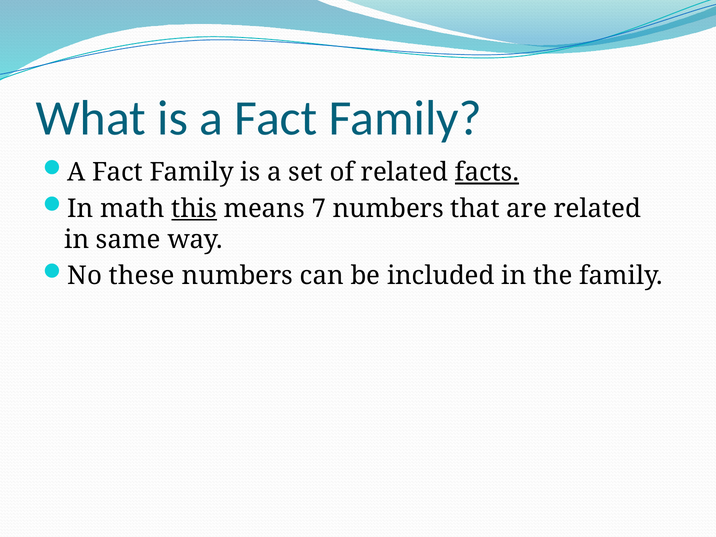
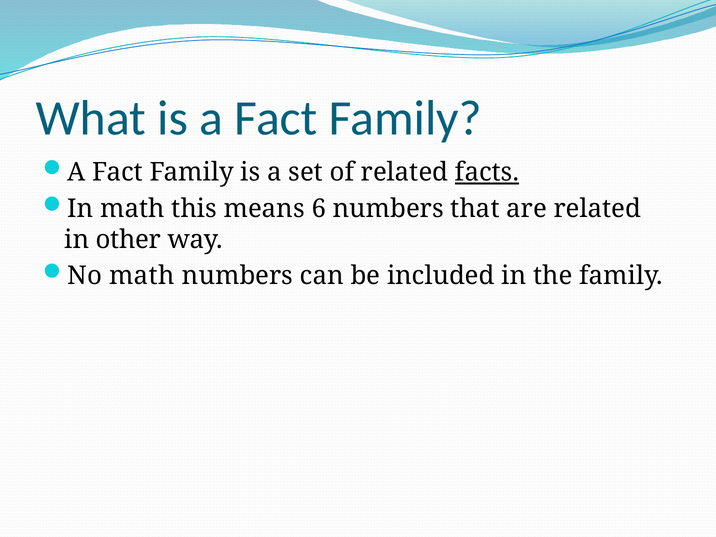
this underline: present -> none
7: 7 -> 6
same: same -> other
No these: these -> math
